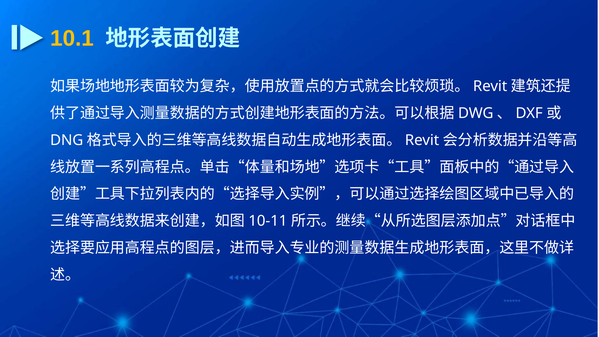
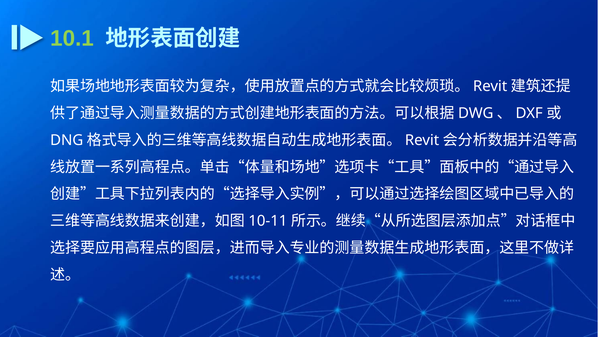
10.1 colour: yellow -> light green
